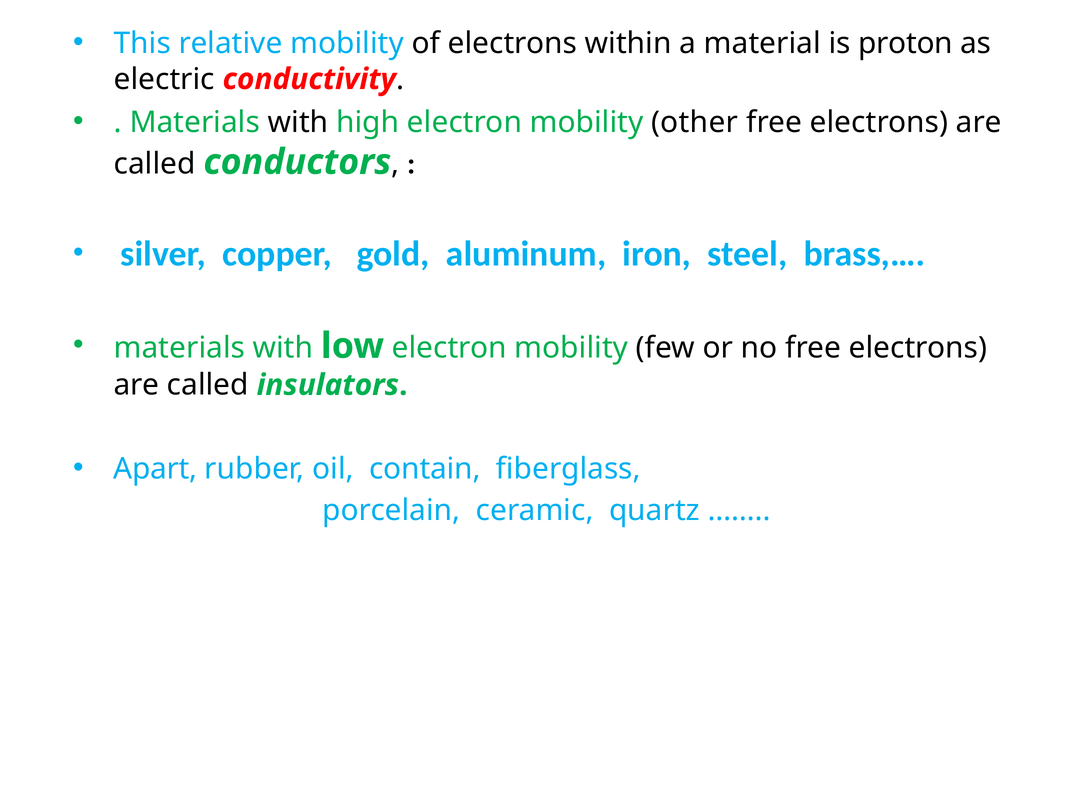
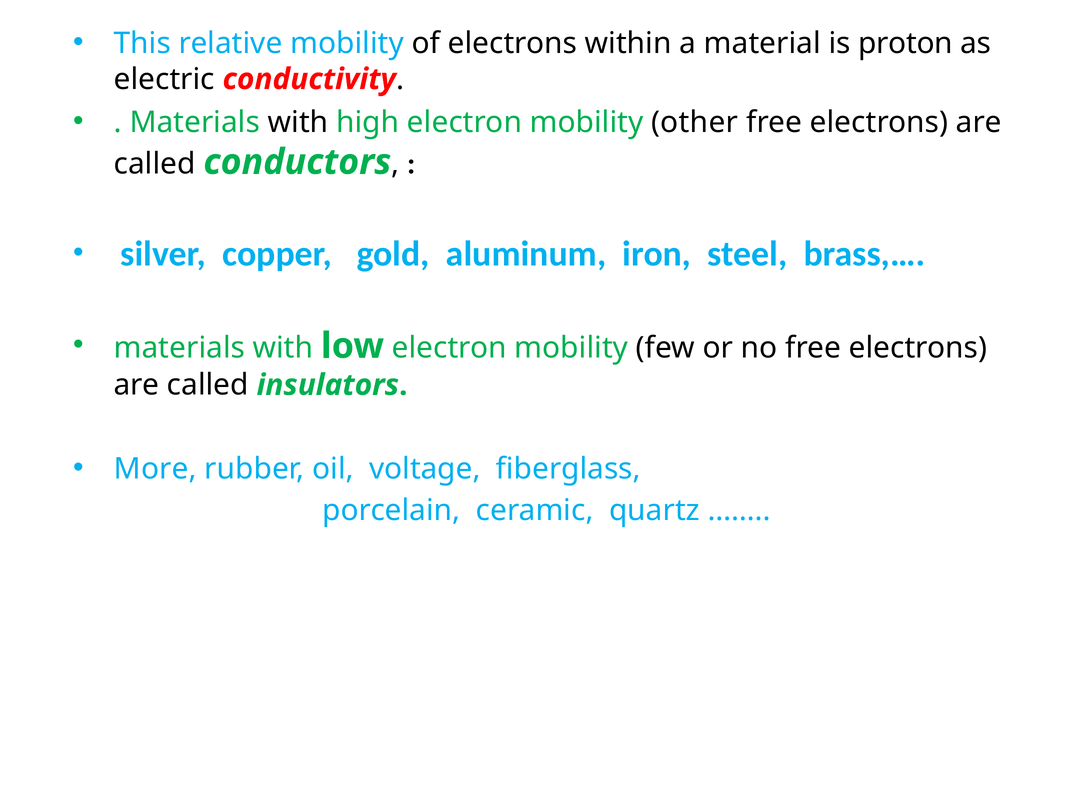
Apart: Apart -> More
contain: contain -> voltage
